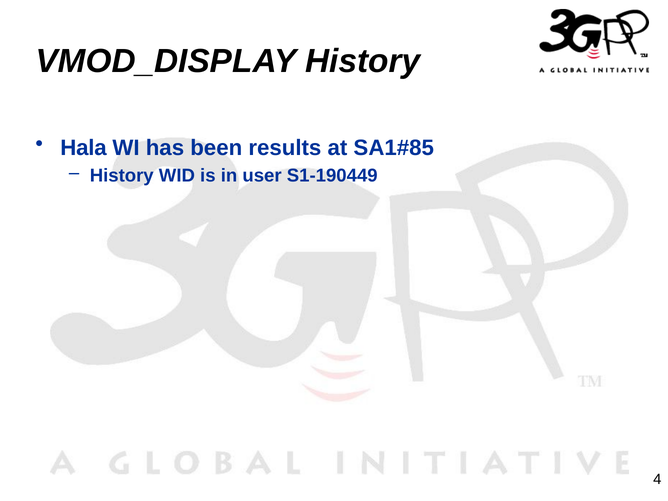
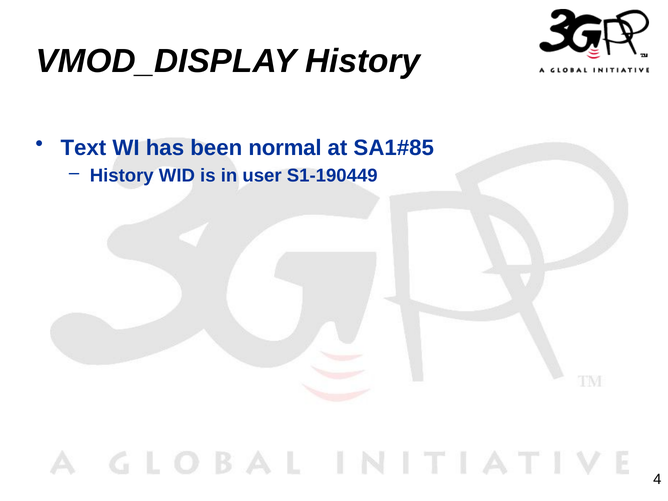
Hala: Hala -> Text
results: results -> normal
